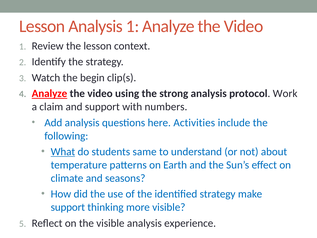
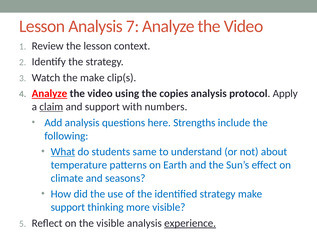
Analysis 1: 1 -> 7
the begin: begin -> make
strong: strong -> copies
Work: Work -> Apply
claim underline: none -> present
Activities: Activities -> Strengths
experience underline: none -> present
